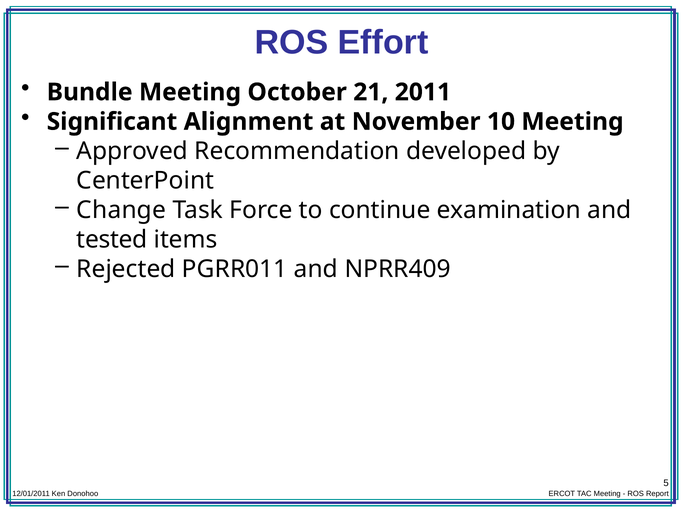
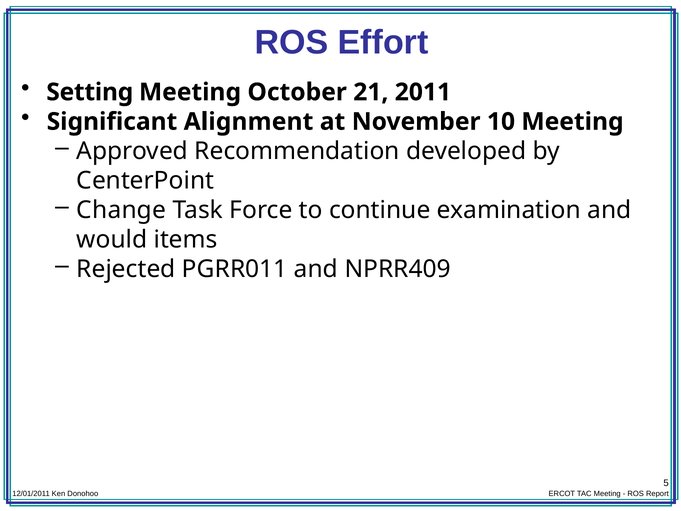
Bundle: Bundle -> Setting
tested: tested -> would
